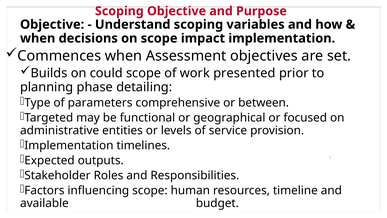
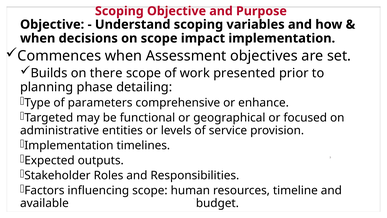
could: could -> there
between: between -> enhance
